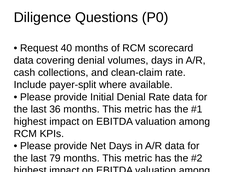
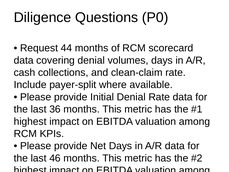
40: 40 -> 44
79: 79 -> 46
